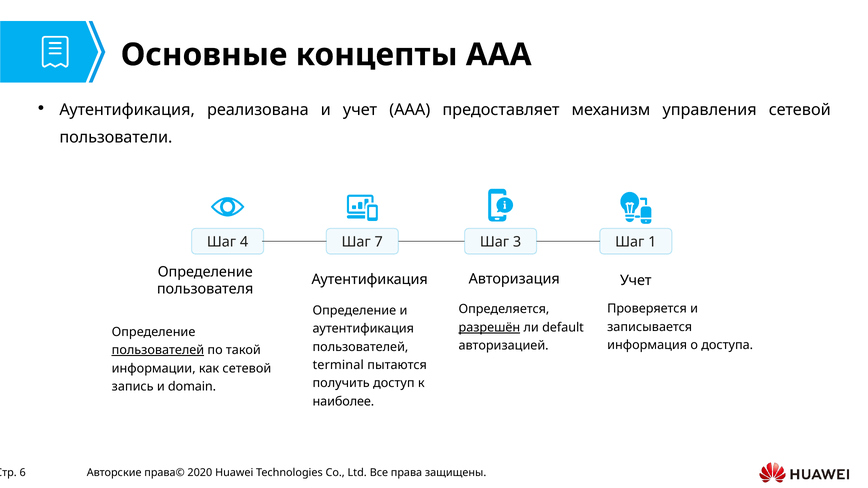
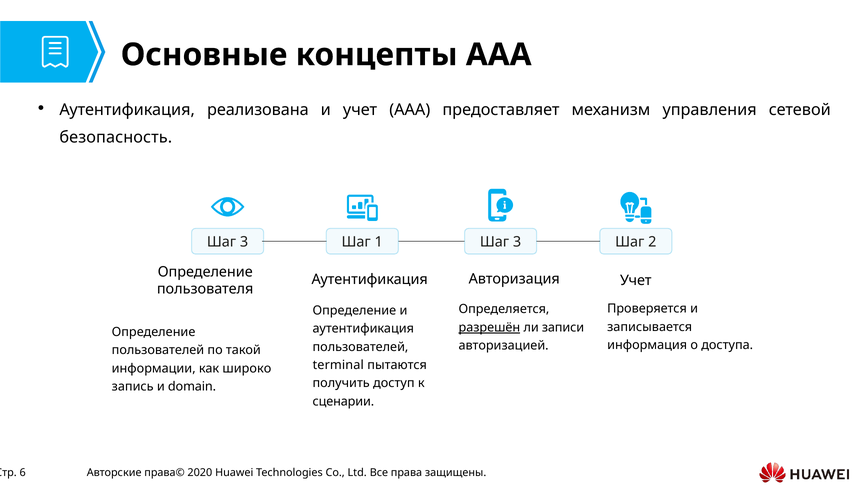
пользователи: пользователи -> безопасность
4 at (244, 242): 4 -> 3
7: 7 -> 1
1: 1 -> 2
default: default -> записи
пользователей at (158, 350) underline: present -> none
как сетевой: сетевой -> широко
наиболее: наиболее -> сценарии
